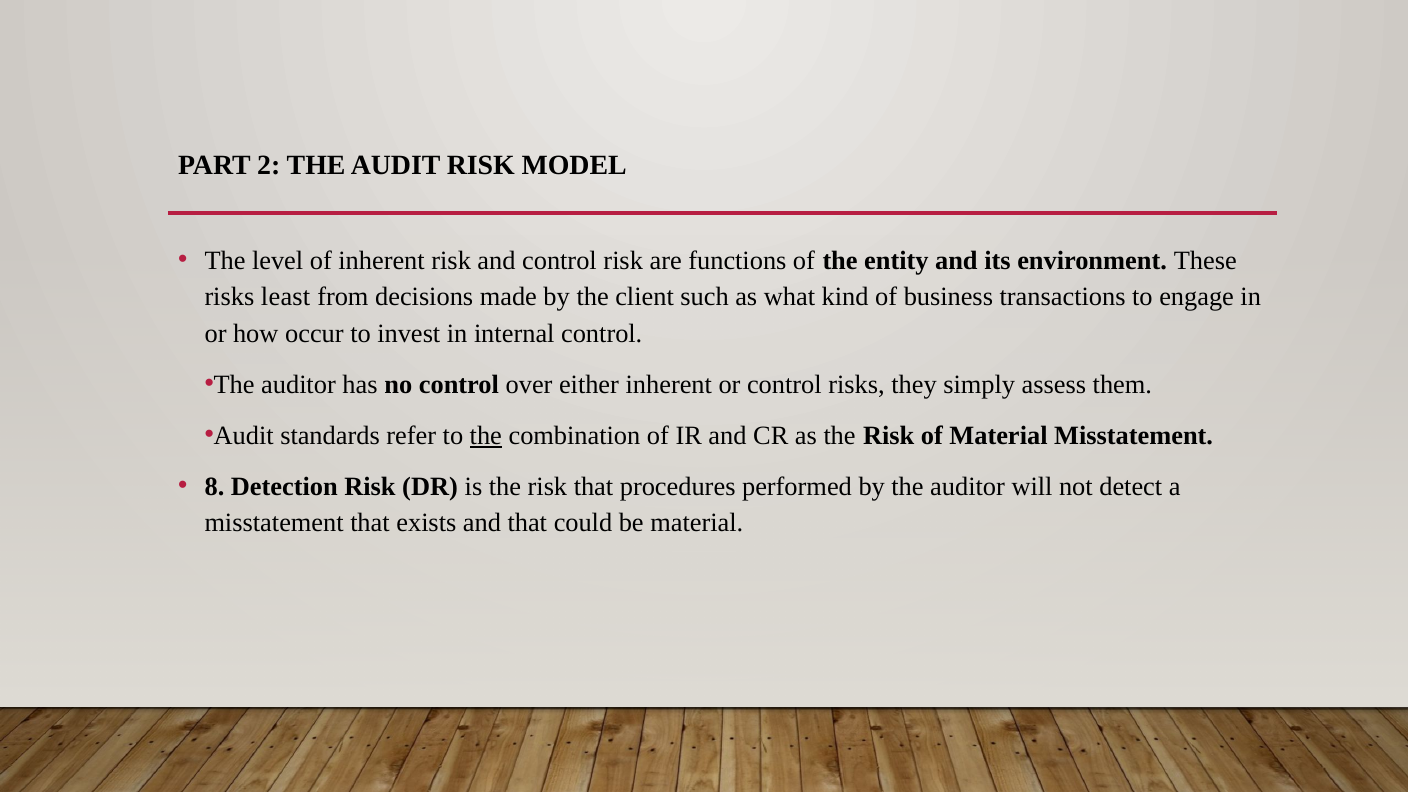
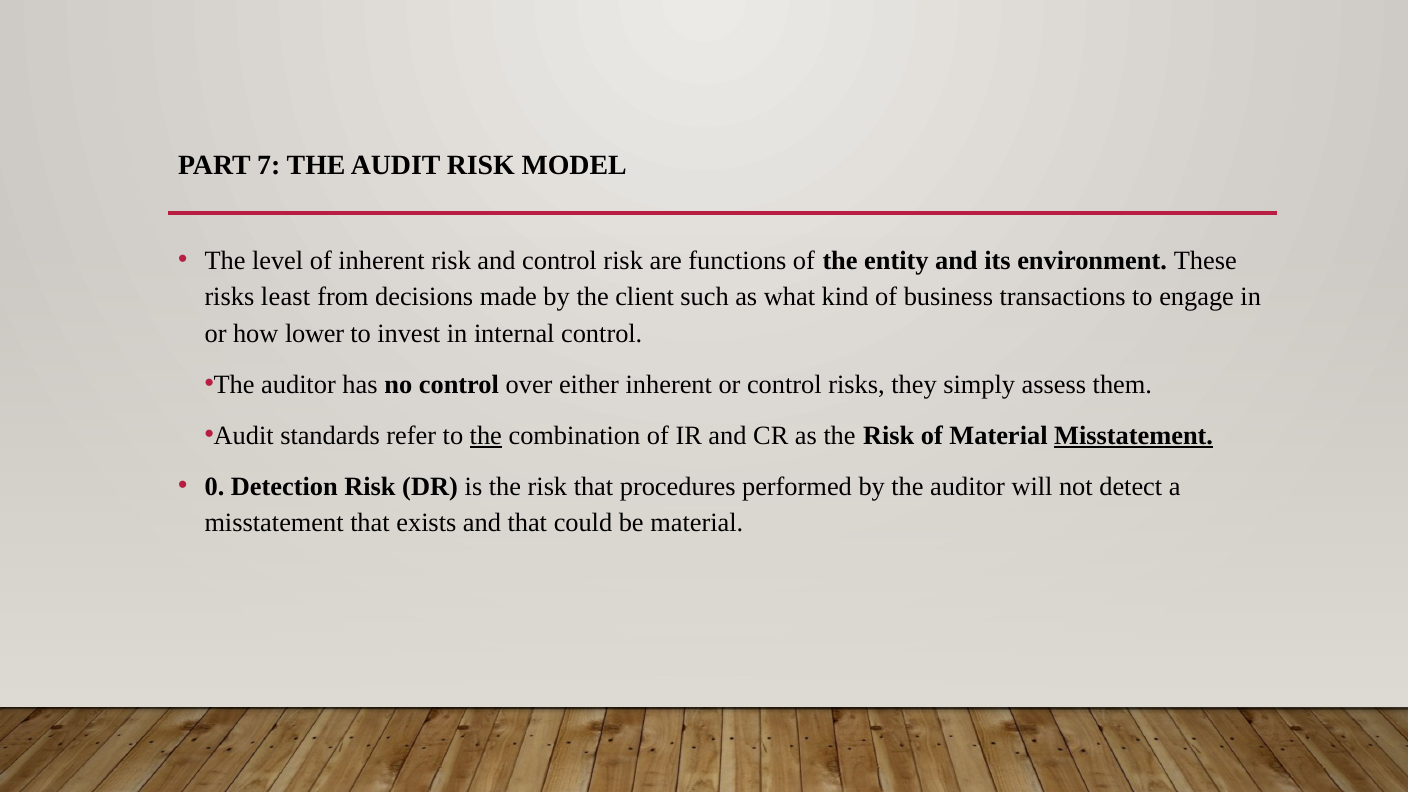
2: 2 -> 7
occur: occur -> lower
Misstatement at (1134, 436) underline: none -> present
8: 8 -> 0
